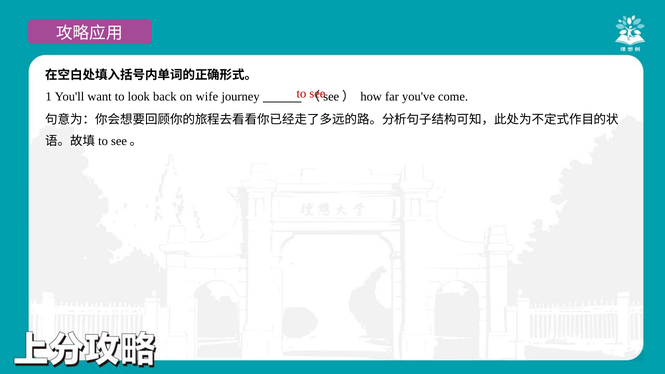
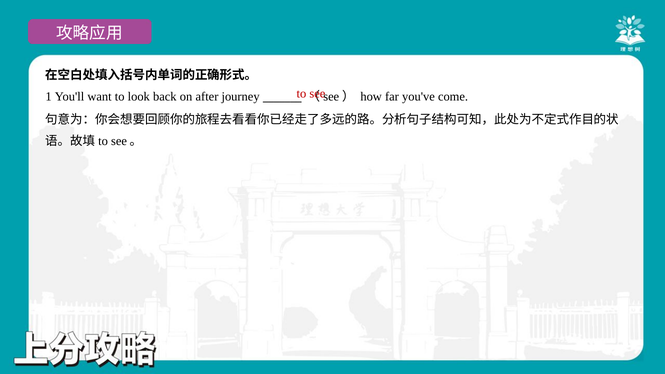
wife: wife -> after
